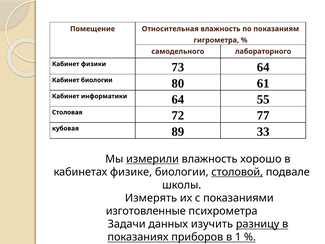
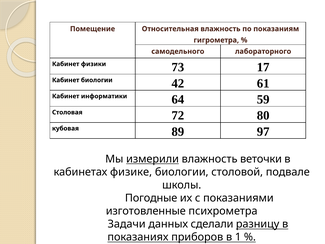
73 64: 64 -> 17
80: 80 -> 42
55: 55 -> 59
77: 77 -> 80
33: 33 -> 97
хорошо: хорошо -> веточки
столовой underline: present -> none
Измерять: Измерять -> Погодные
изучить: изучить -> сделали
